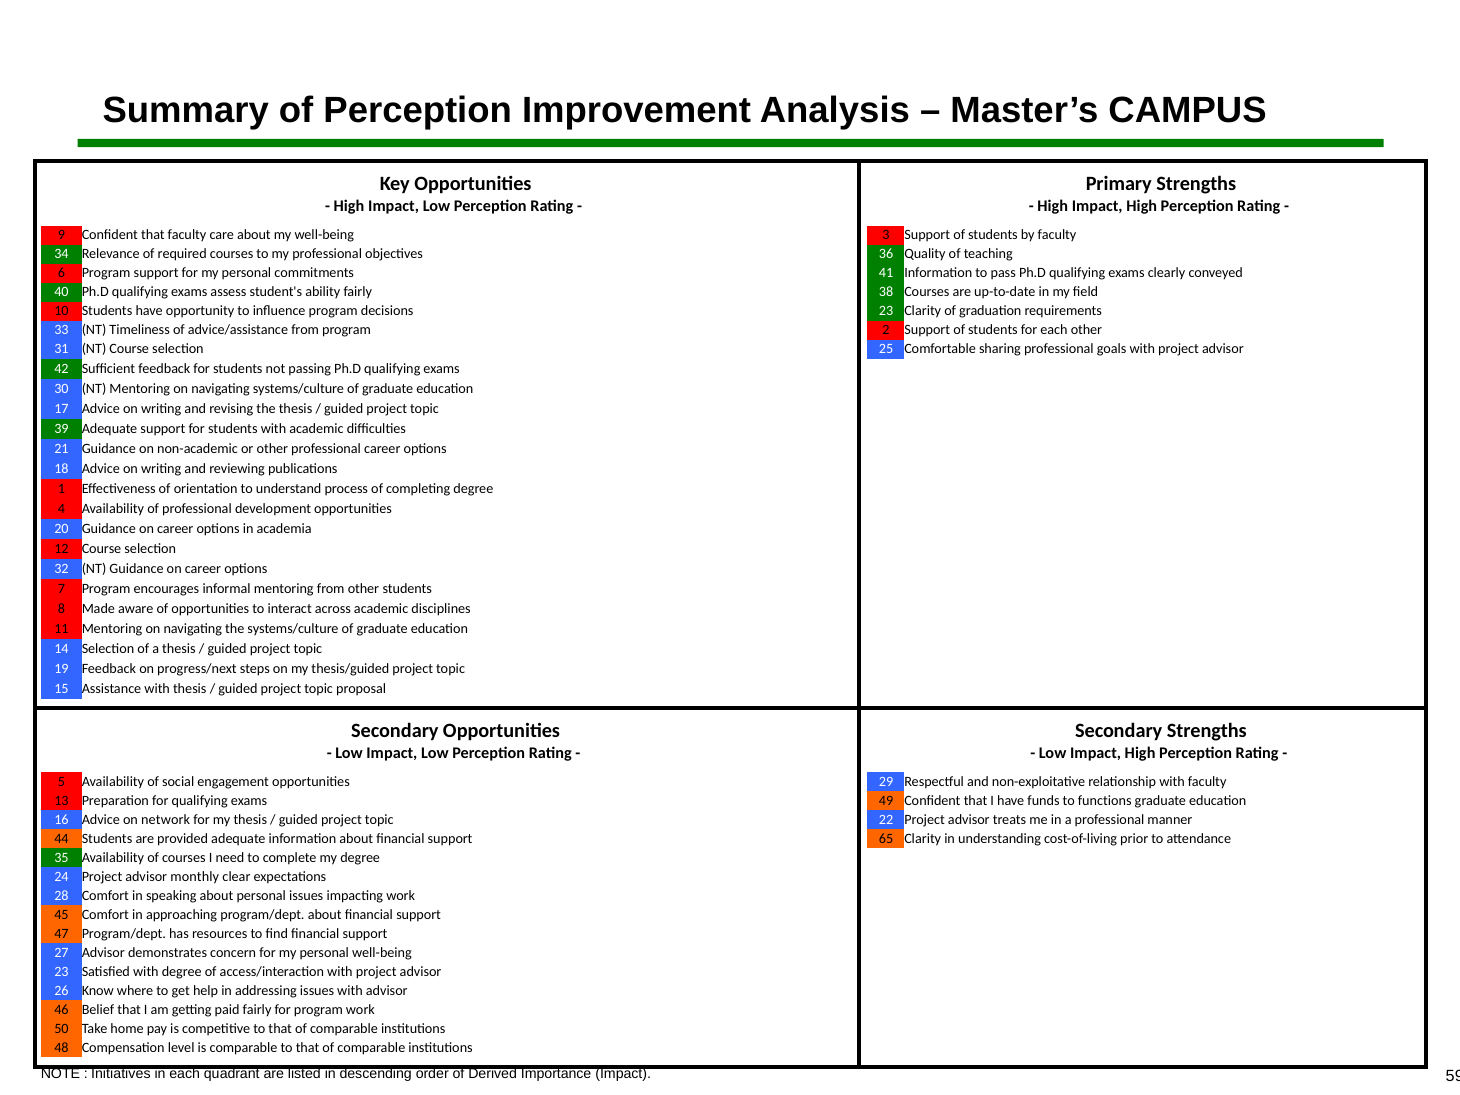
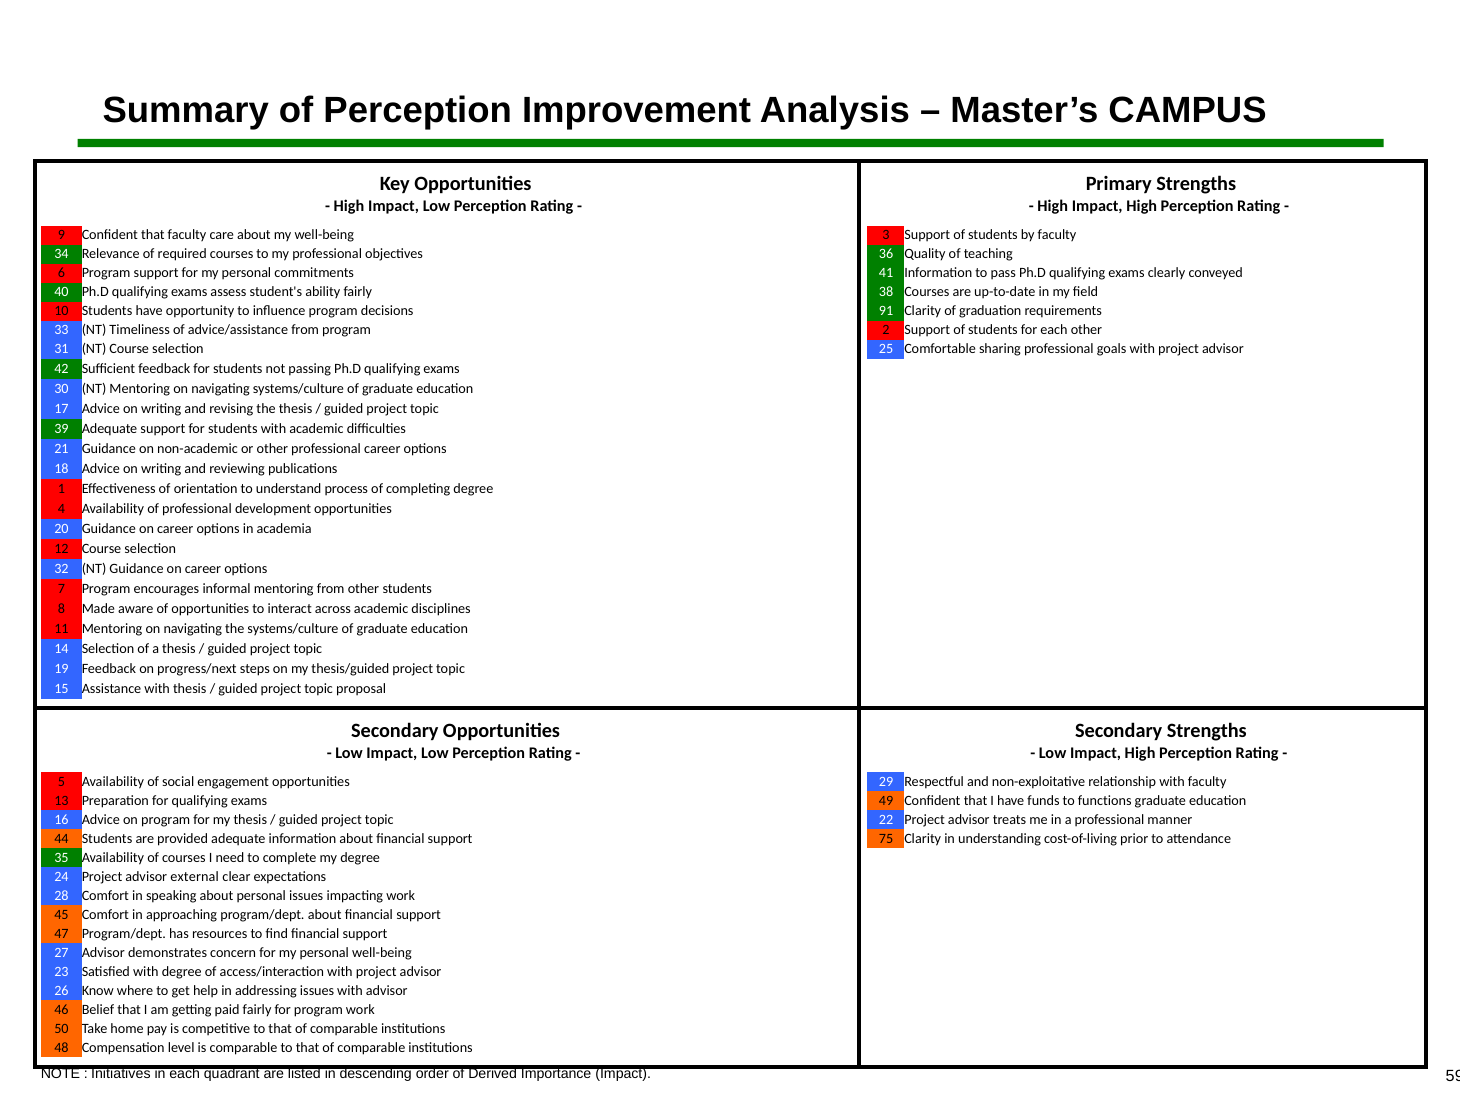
decisions 23: 23 -> 91
on network: network -> program
65: 65 -> 75
monthly: monthly -> external
